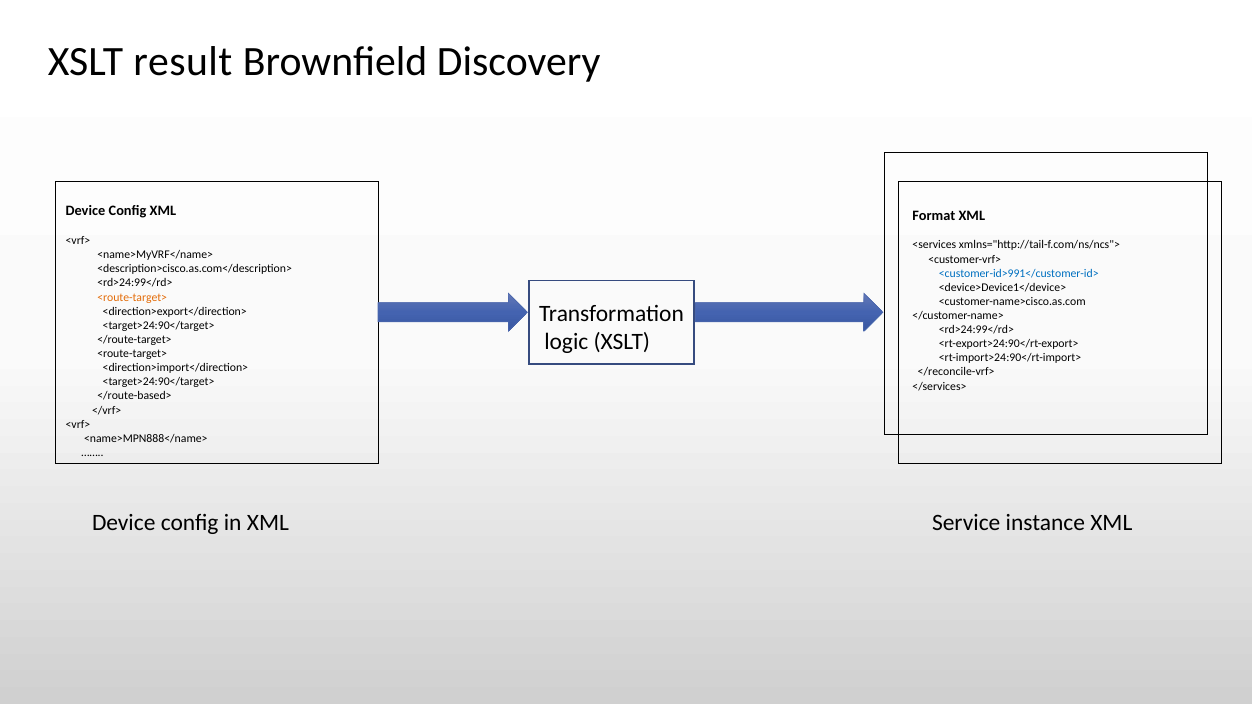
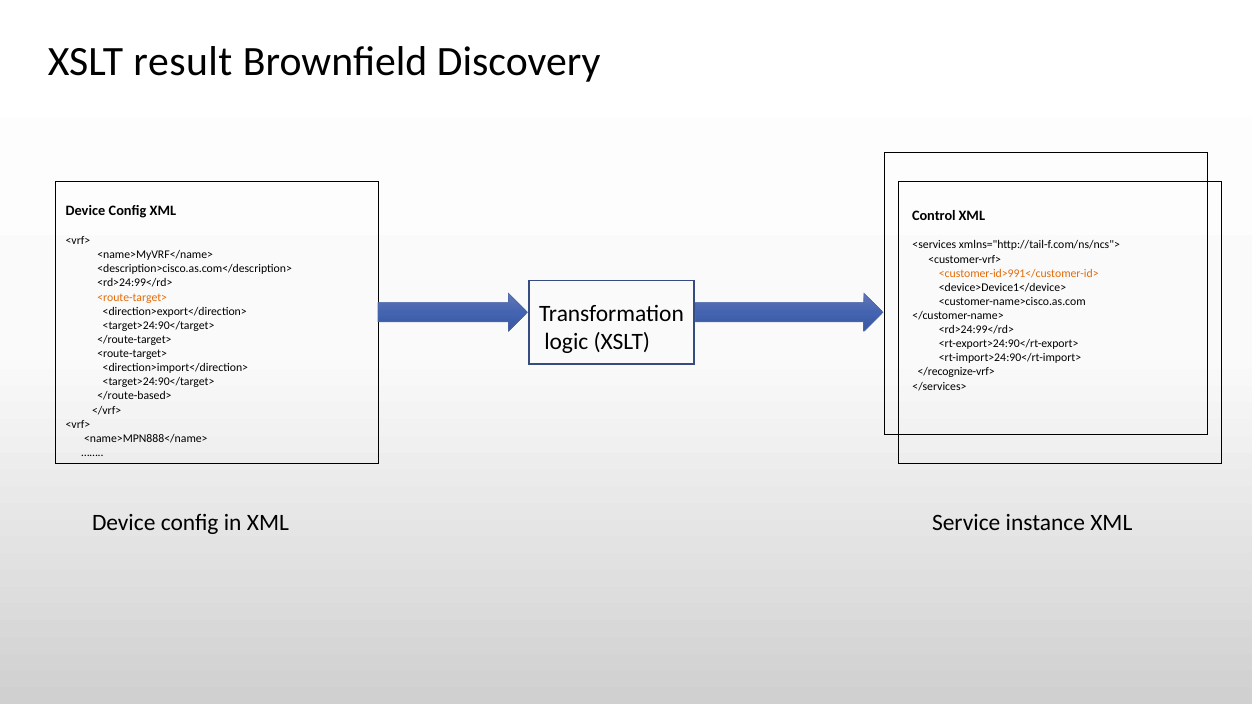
Format: Format -> Control
<customer-id>991</customer-id> colour: blue -> orange
</reconcile-vrf>: </reconcile-vrf> -> </recognize-vrf>
